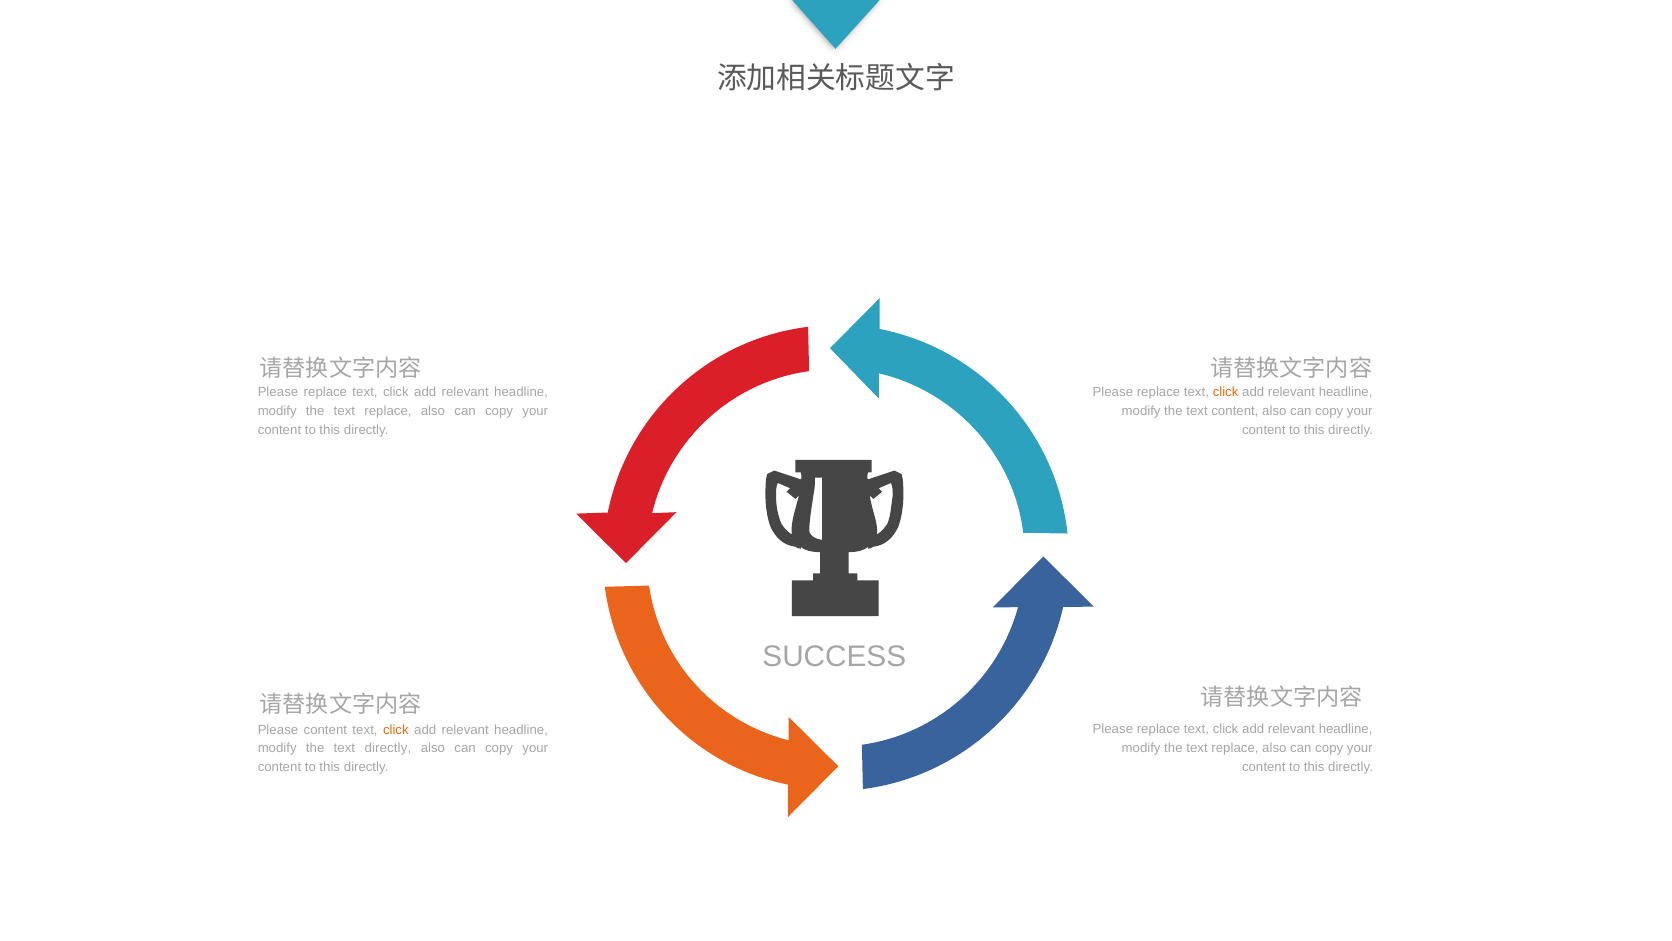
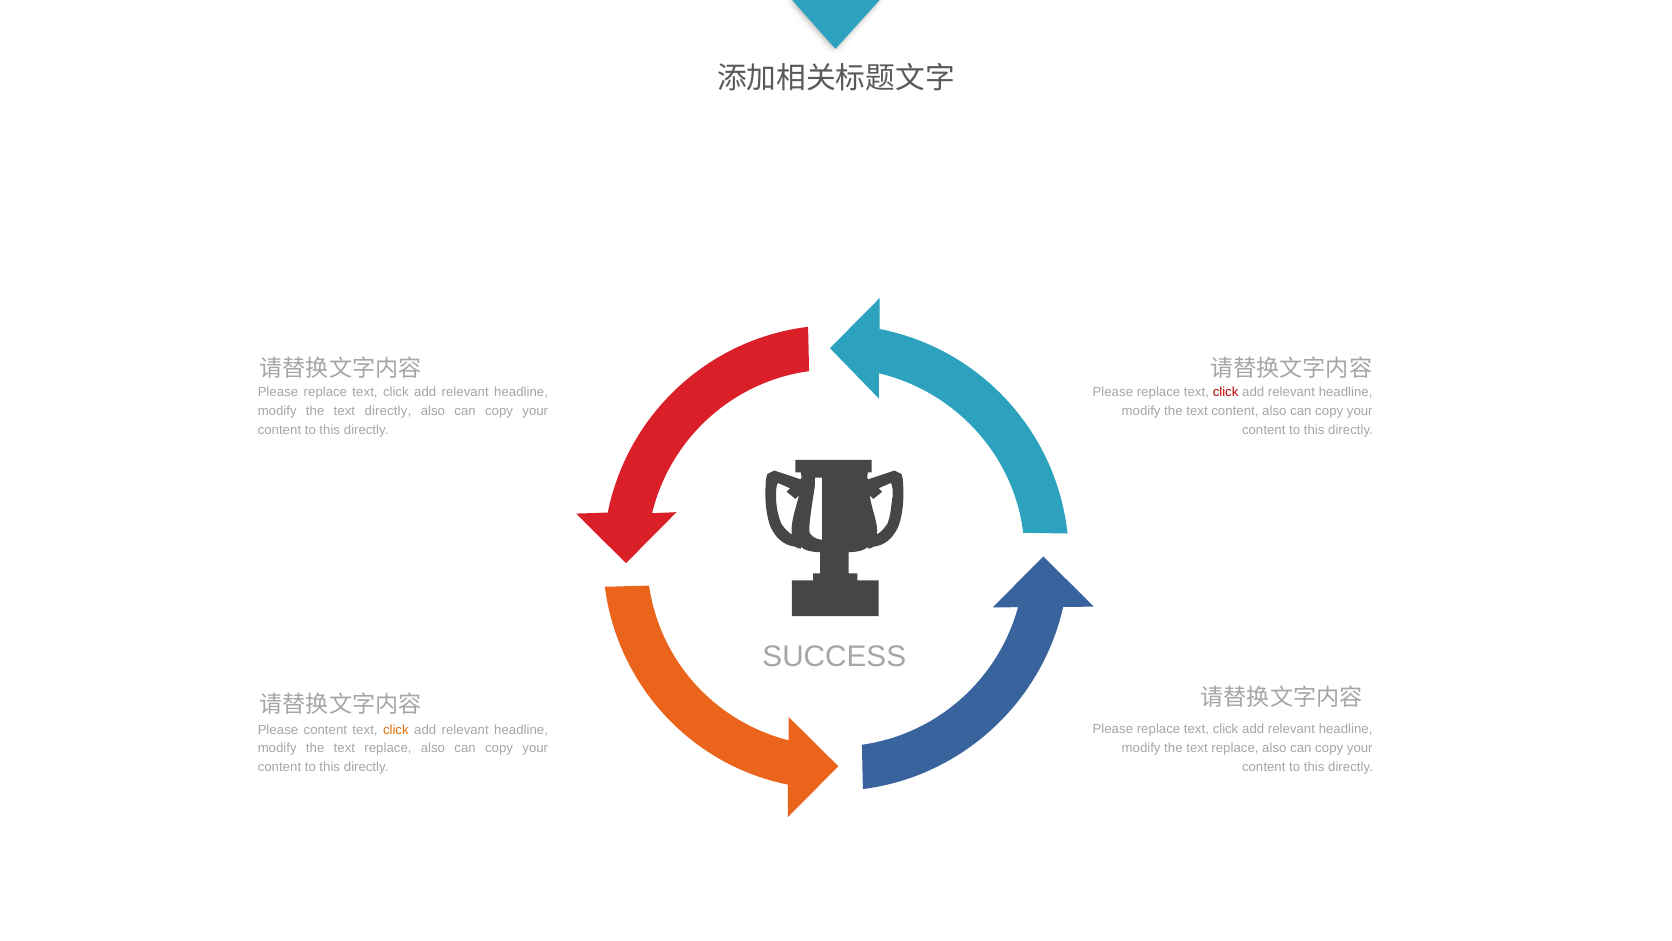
click at (1226, 392) colour: orange -> red
replace at (388, 411): replace -> directly
directly at (388, 748): directly -> replace
